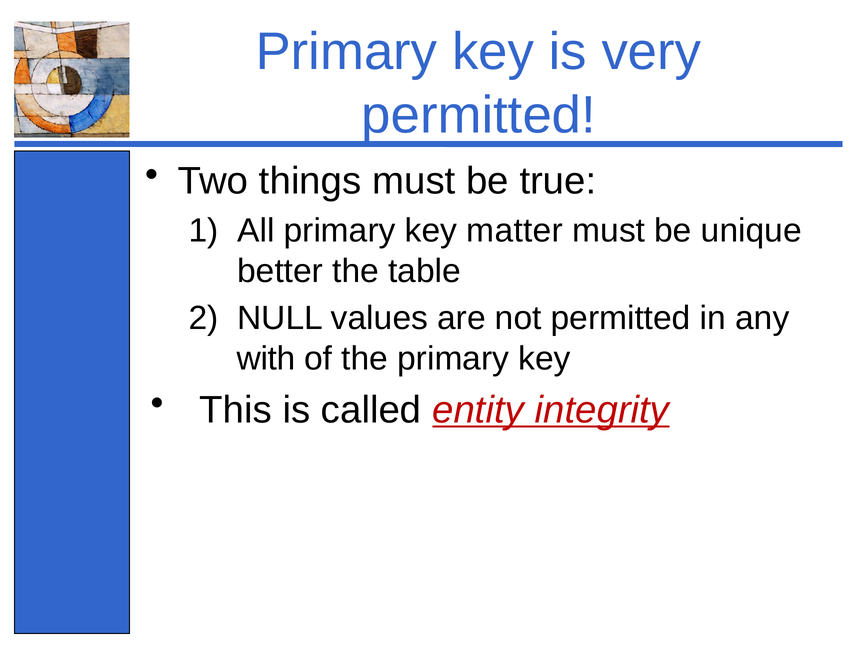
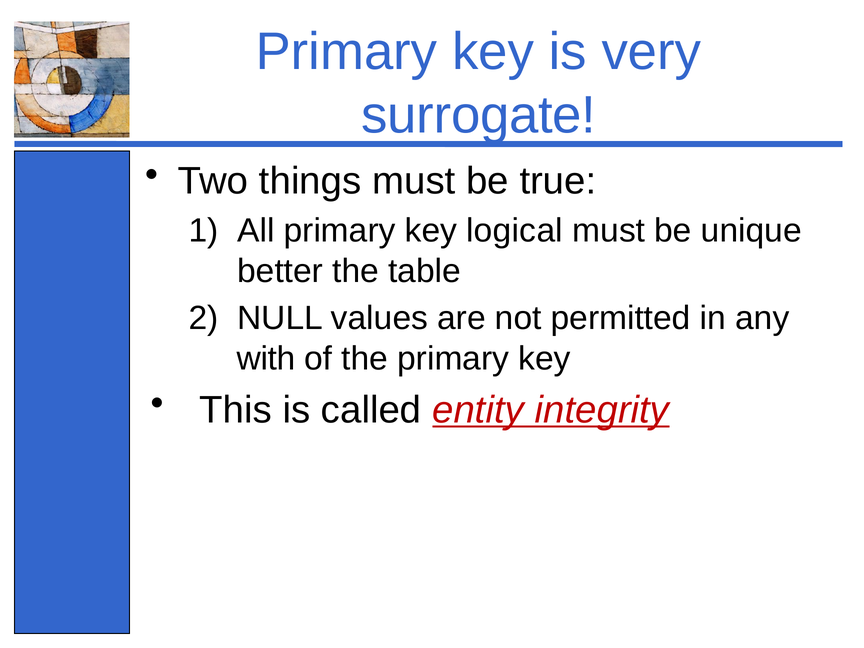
permitted at (479, 115): permitted -> surrogate
matter: matter -> logical
